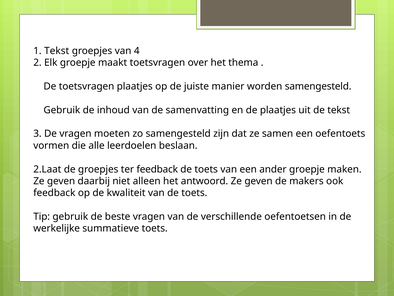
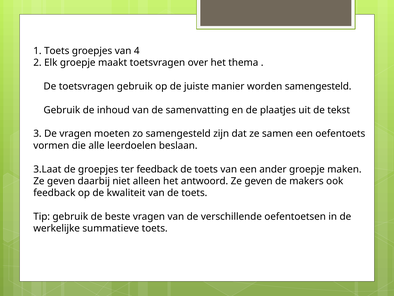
1 Tekst: Tekst -> Toets
toetsvragen plaatjes: plaatjes -> gebruik
2.Laat: 2.Laat -> 3.Laat
